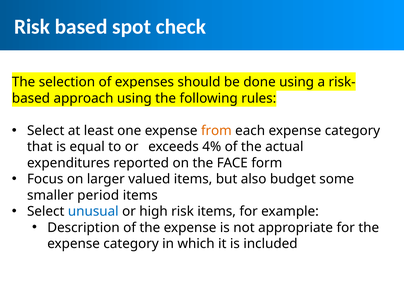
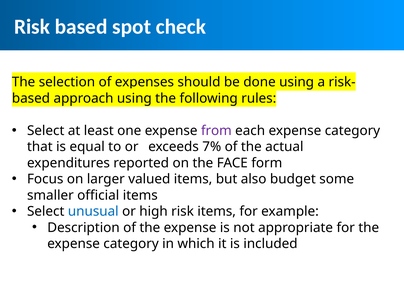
from colour: orange -> purple
4%: 4% -> 7%
period: period -> official
